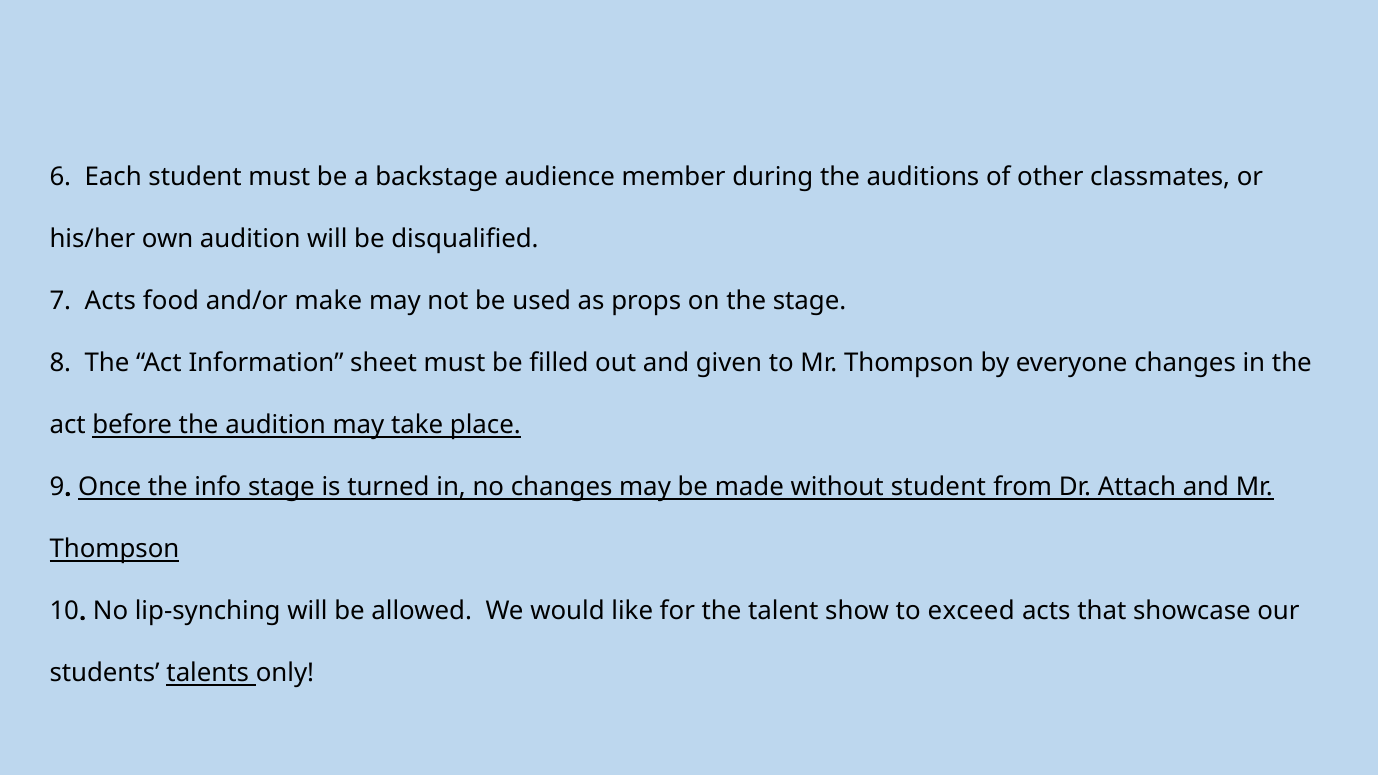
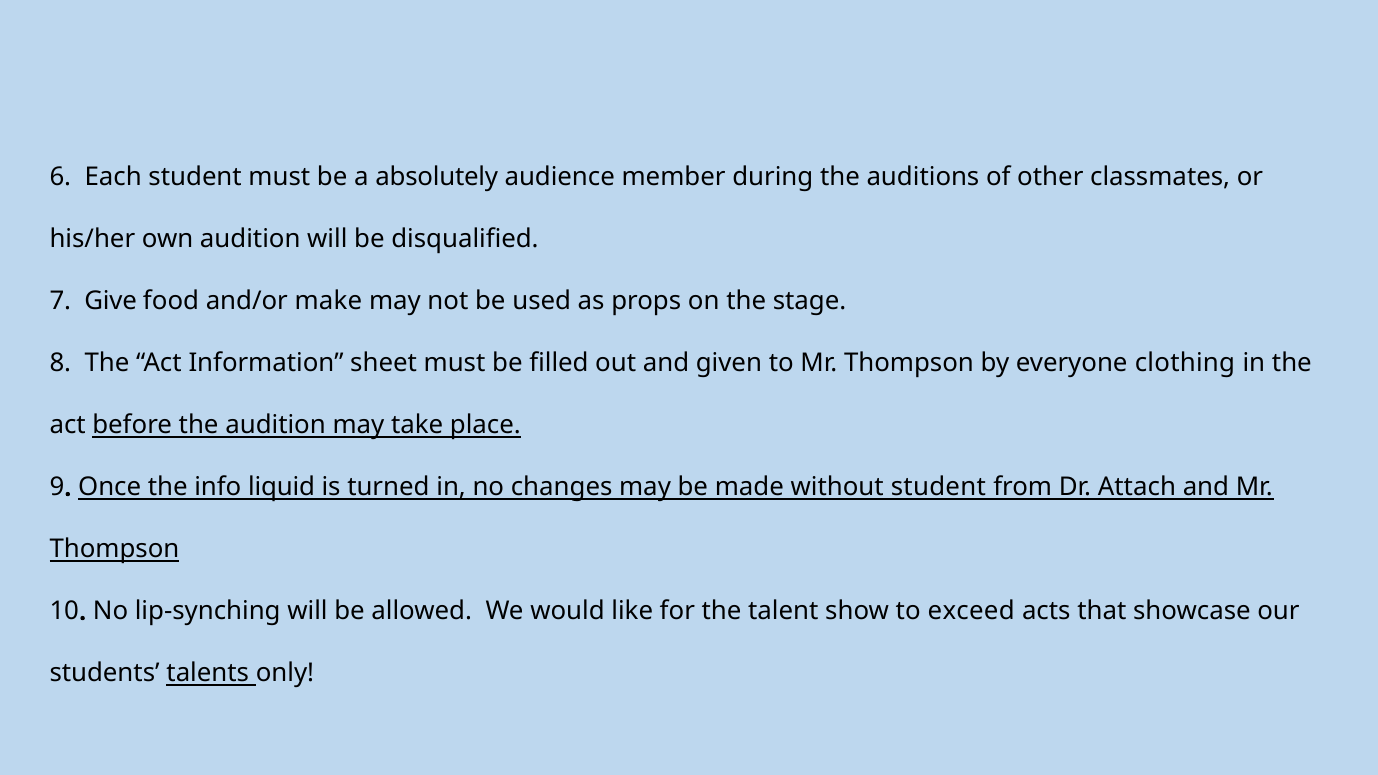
backstage: backstage -> absolutely
7 Acts: Acts -> Give
everyone changes: changes -> clothing
info stage: stage -> liquid
